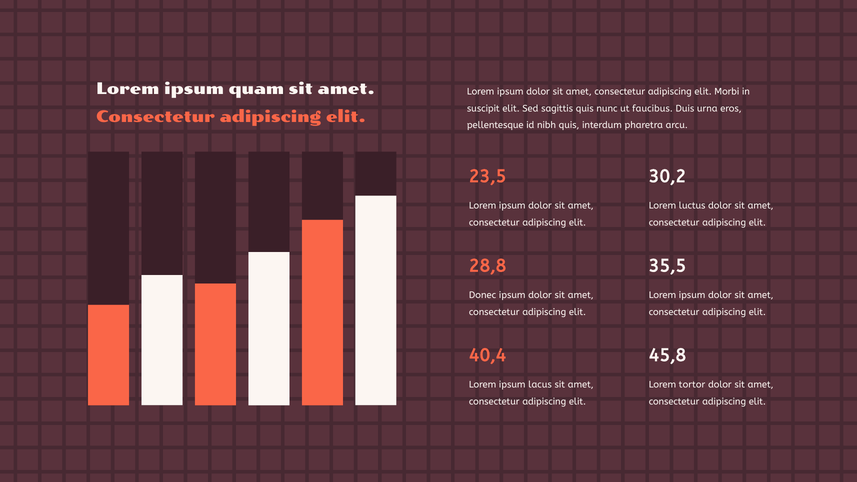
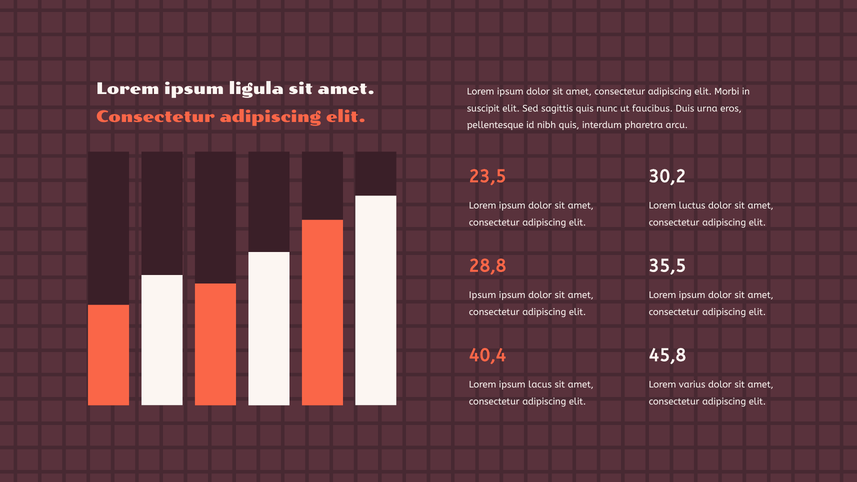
quam: quam -> ligula
Donec at (483, 295): Donec -> Ipsum
tortor: tortor -> varius
